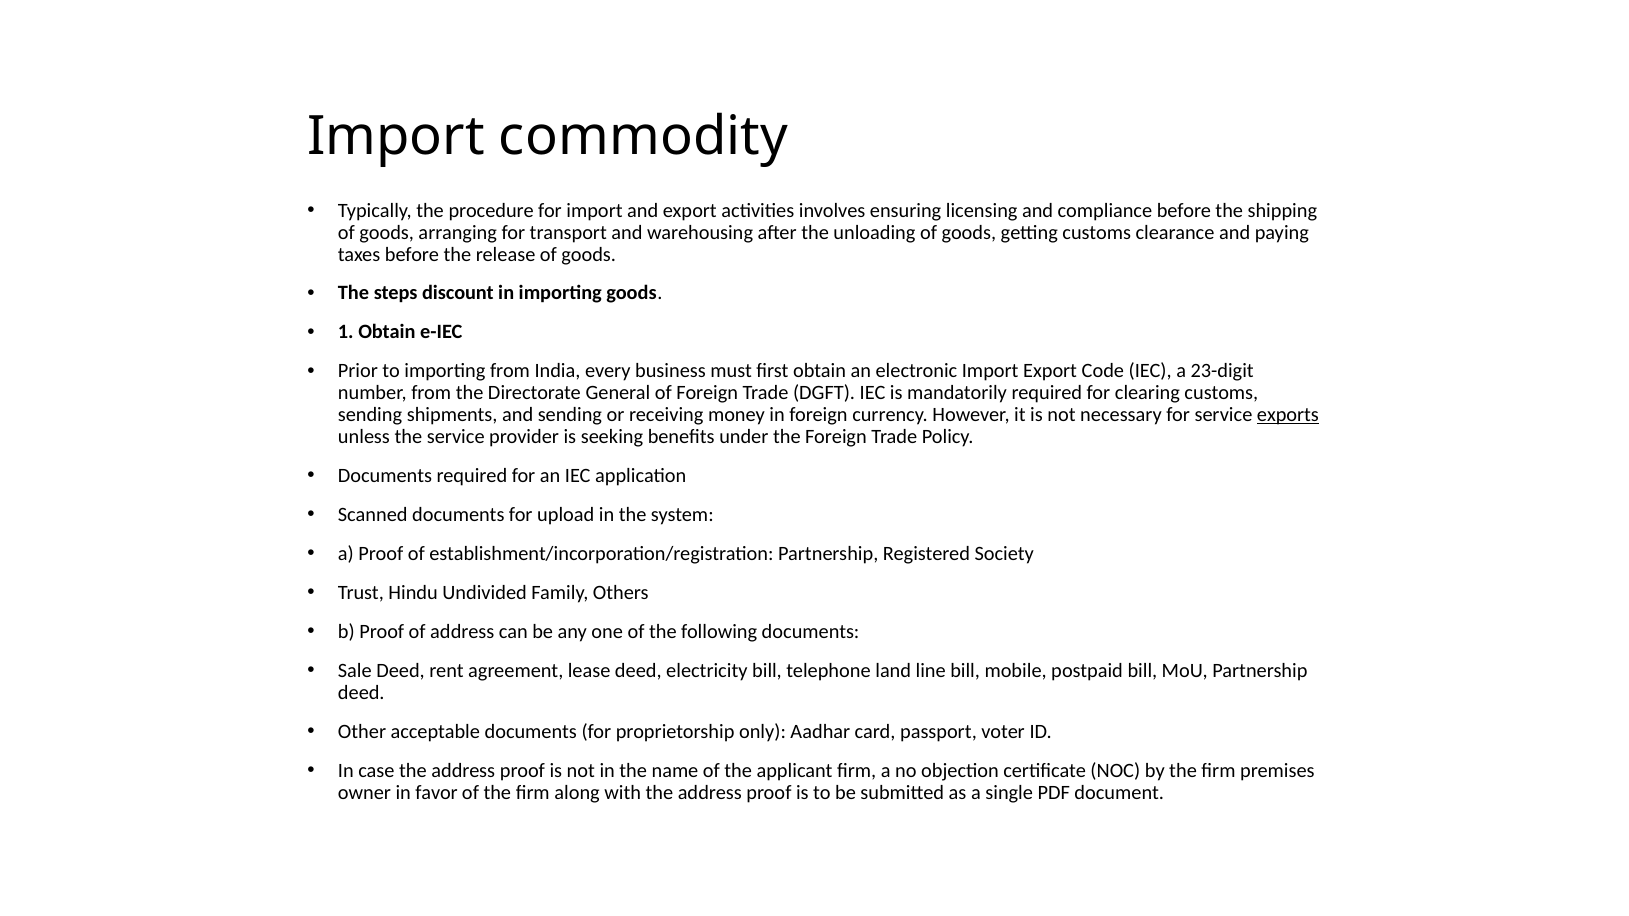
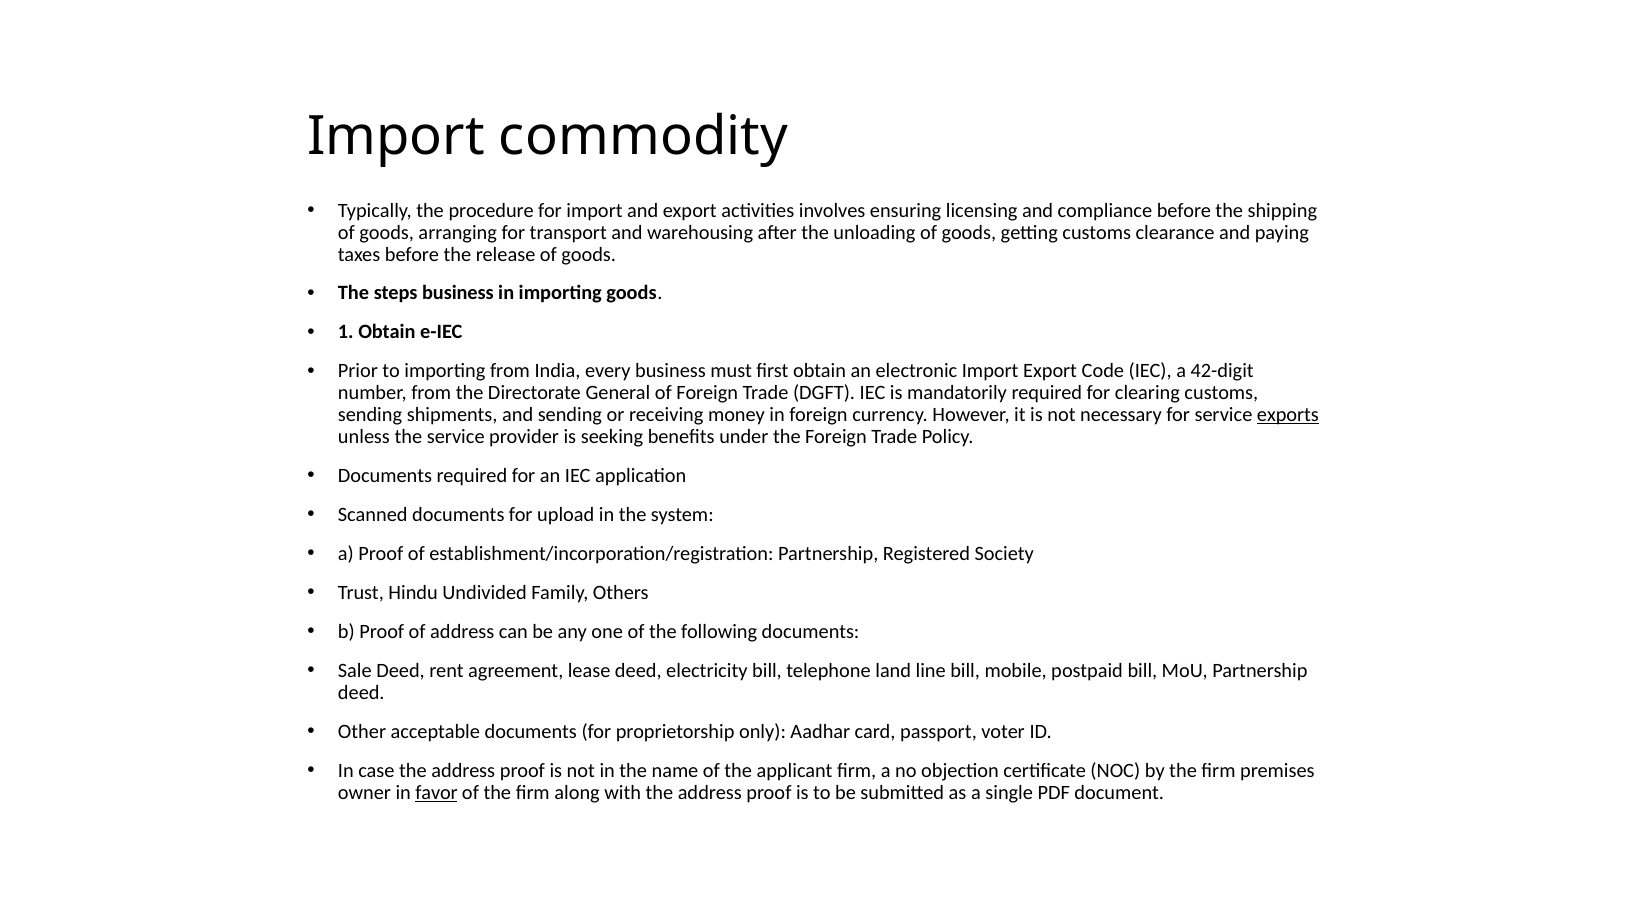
steps discount: discount -> business
23-digit: 23-digit -> 42-digit
favor underline: none -> present
